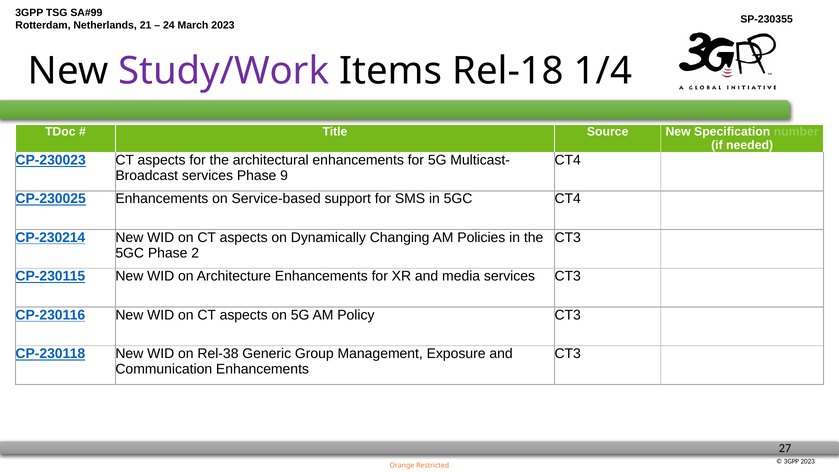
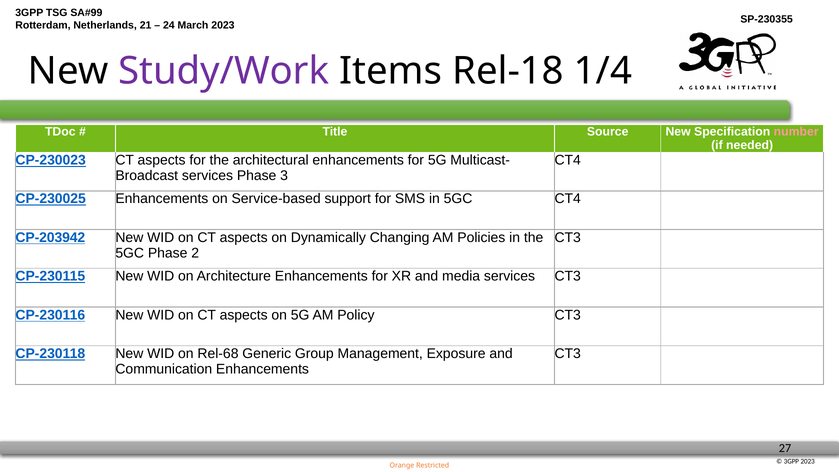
number colour: light green -> pink
9: 9 -> 3
CP-230214: CP-230214 -> CP-203942
Rel-38: Rel-38 -> Rel-68
